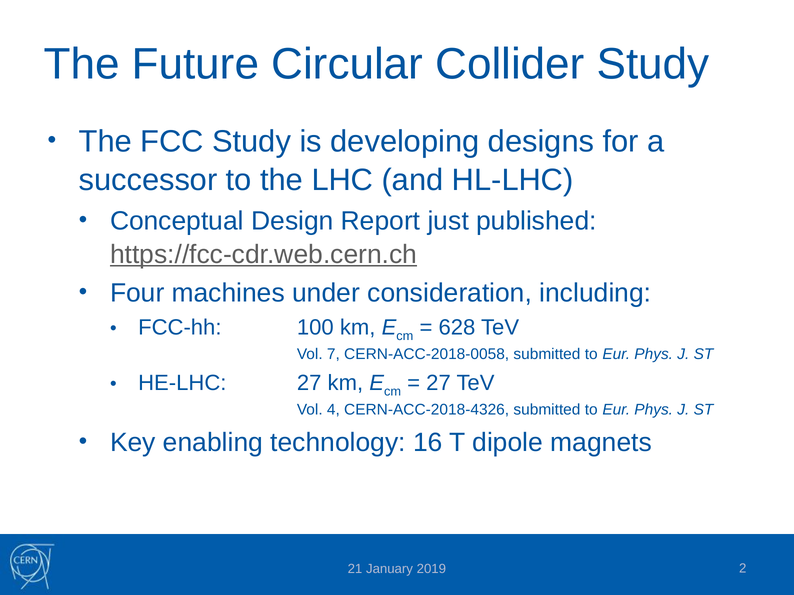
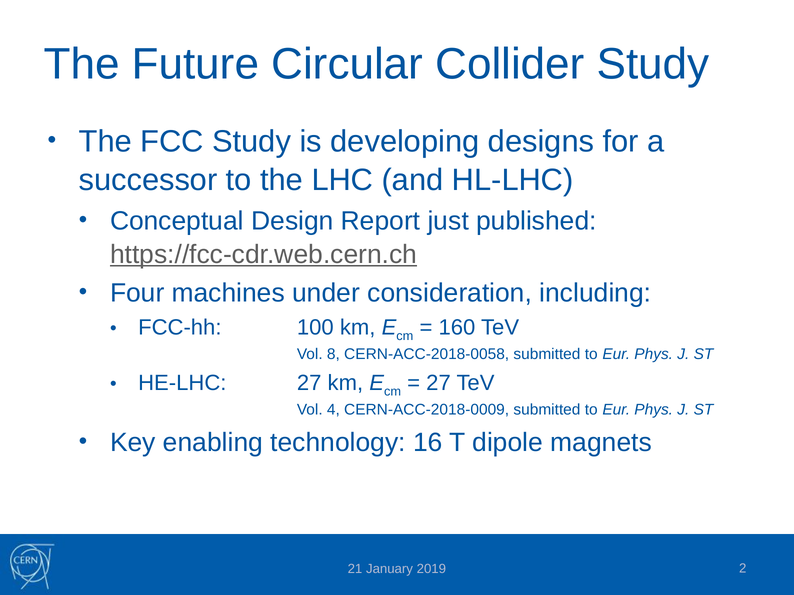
628: 628 -> 160
7: 7 -> 8
CERN-ACC-2018-4326: CERN-ACC-2018-4326 -> CERN-ACC-2018-0009
